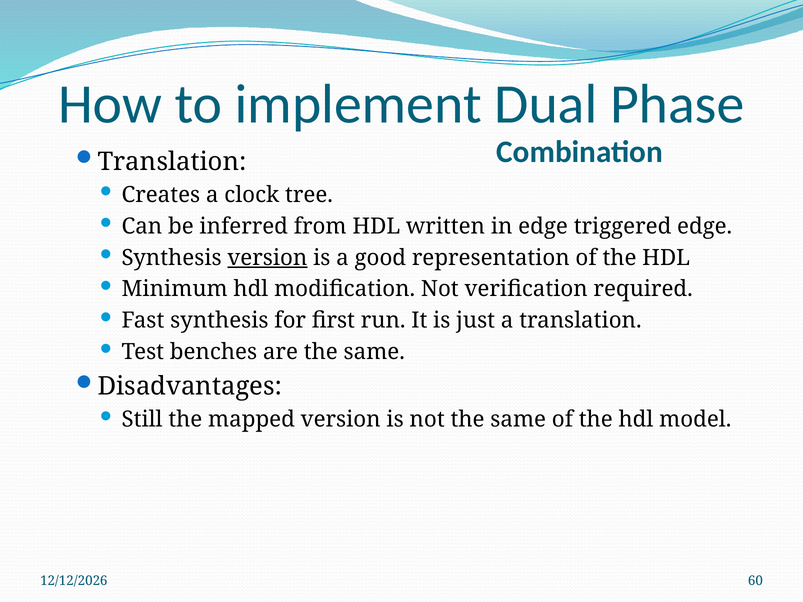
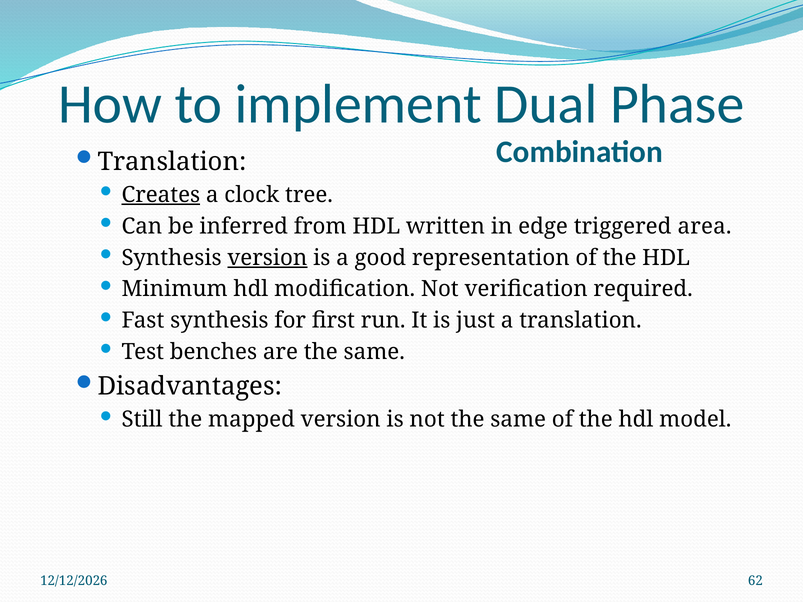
Creates underline: none -> present
triggered edge: edge -> area
60: 60 -> 62
